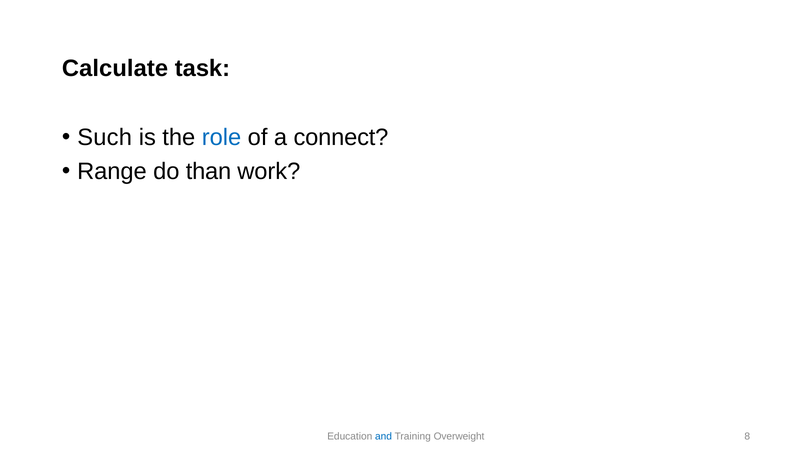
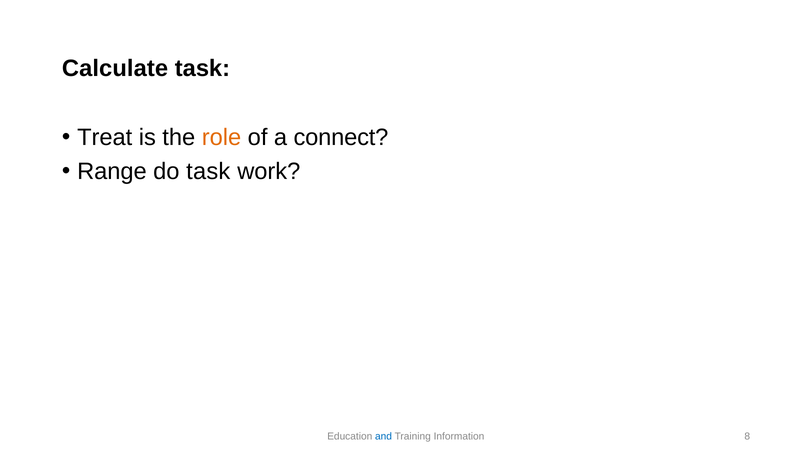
Such: Such -> Treat
role colour: blue -> orange
do than: than -> task
Overweight: Overweight -> Information
